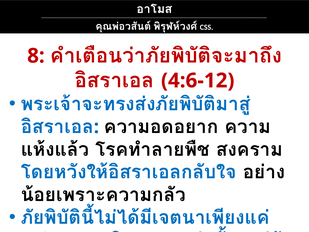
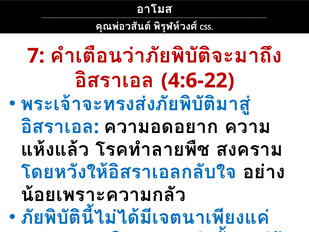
8: 8 -> 7
4:6-12: 4:6-12 -> 4:6-22
